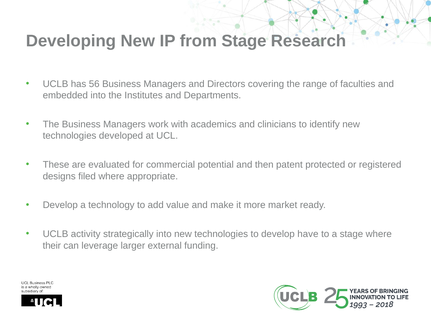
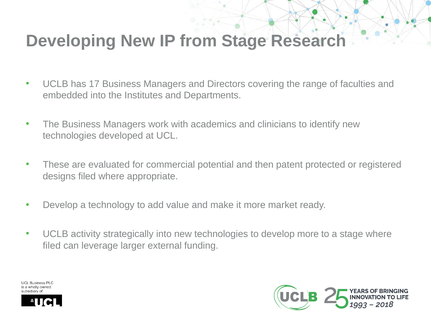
56: 56 -> 17
develop have: have -> more
their at (52, 246): their -> filed
